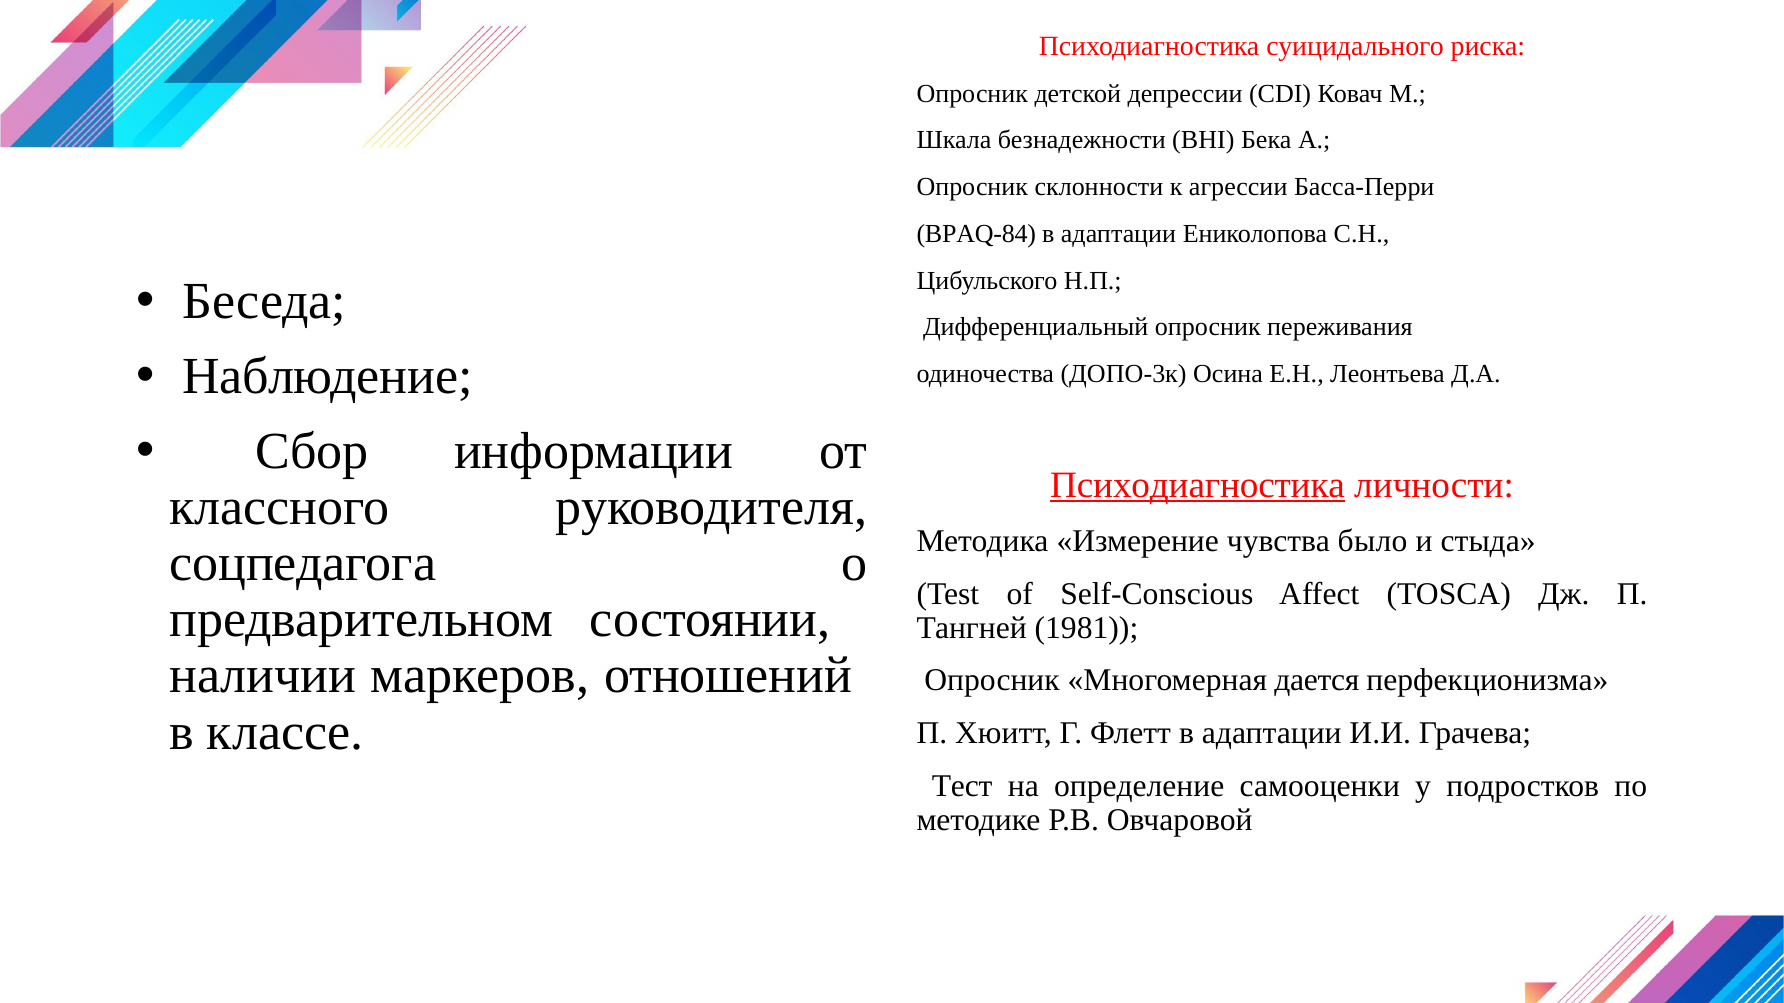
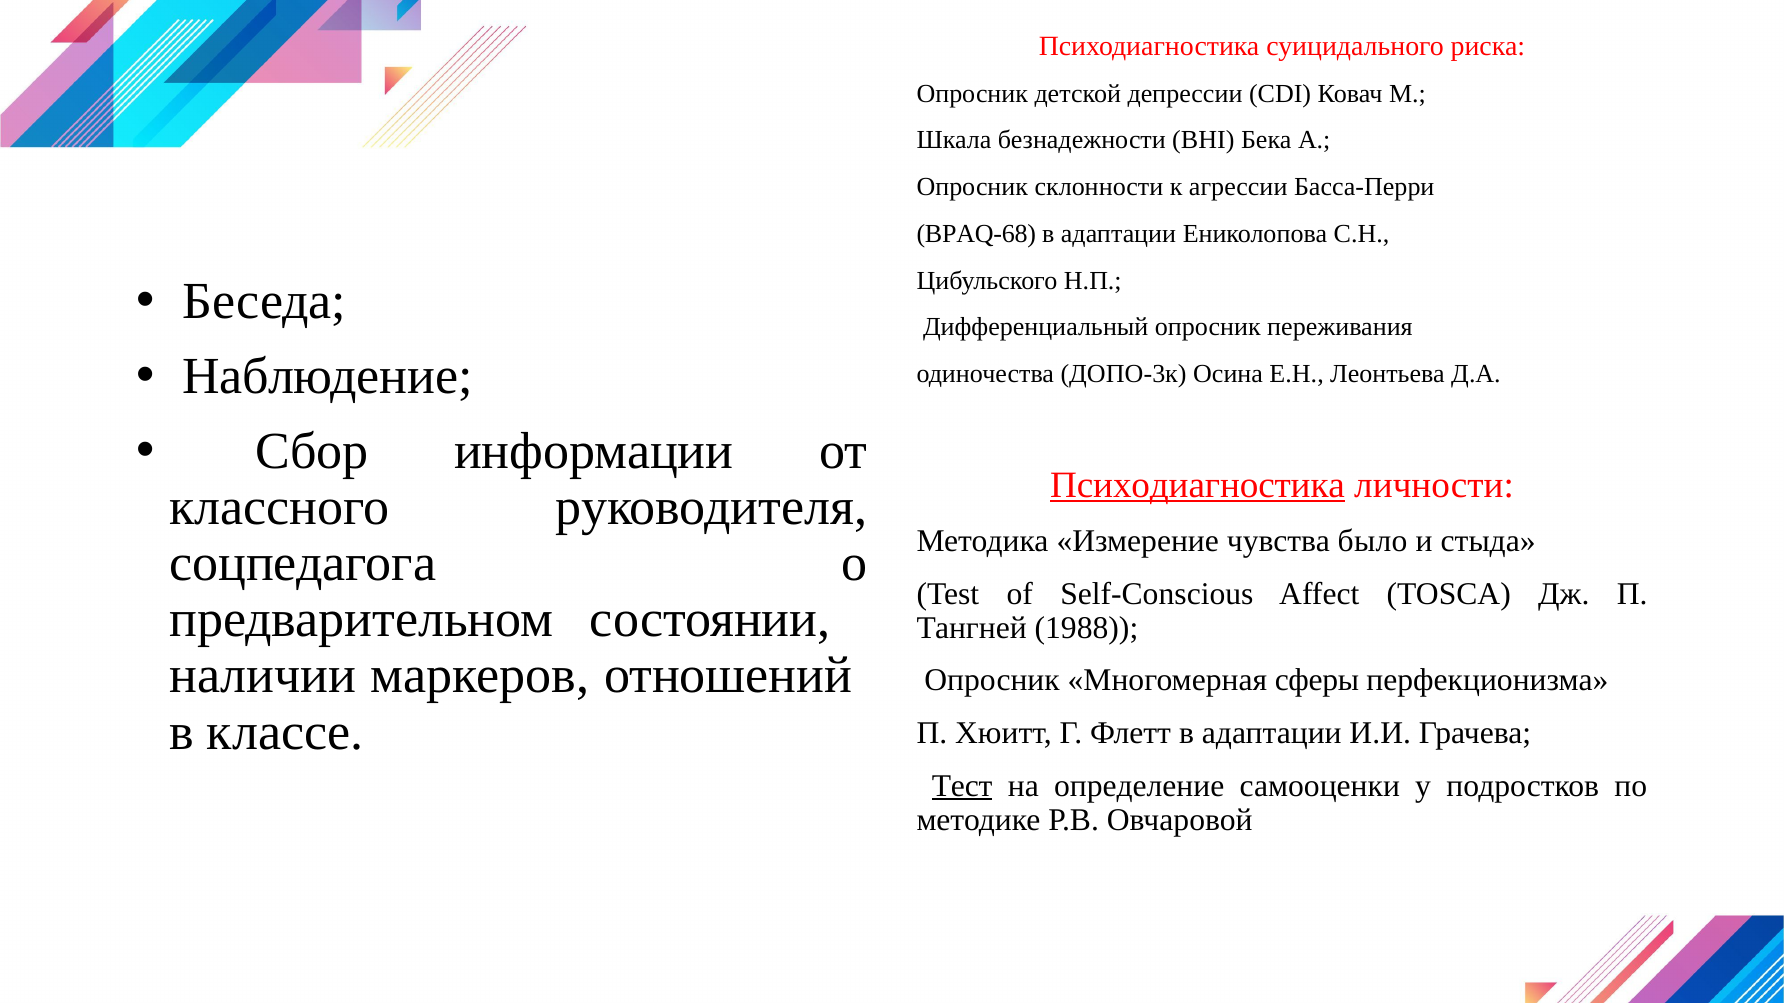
BPAQ-84: BPAQ-84 -> BPAQ-68
1981: 1981 -> 1988
дается: дается -> сферы
Тест underline: none -> present
